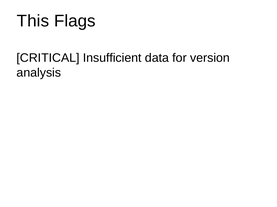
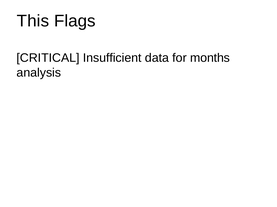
version: version -> months
